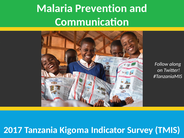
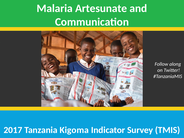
Prevention: Prevention -> Artesunate
